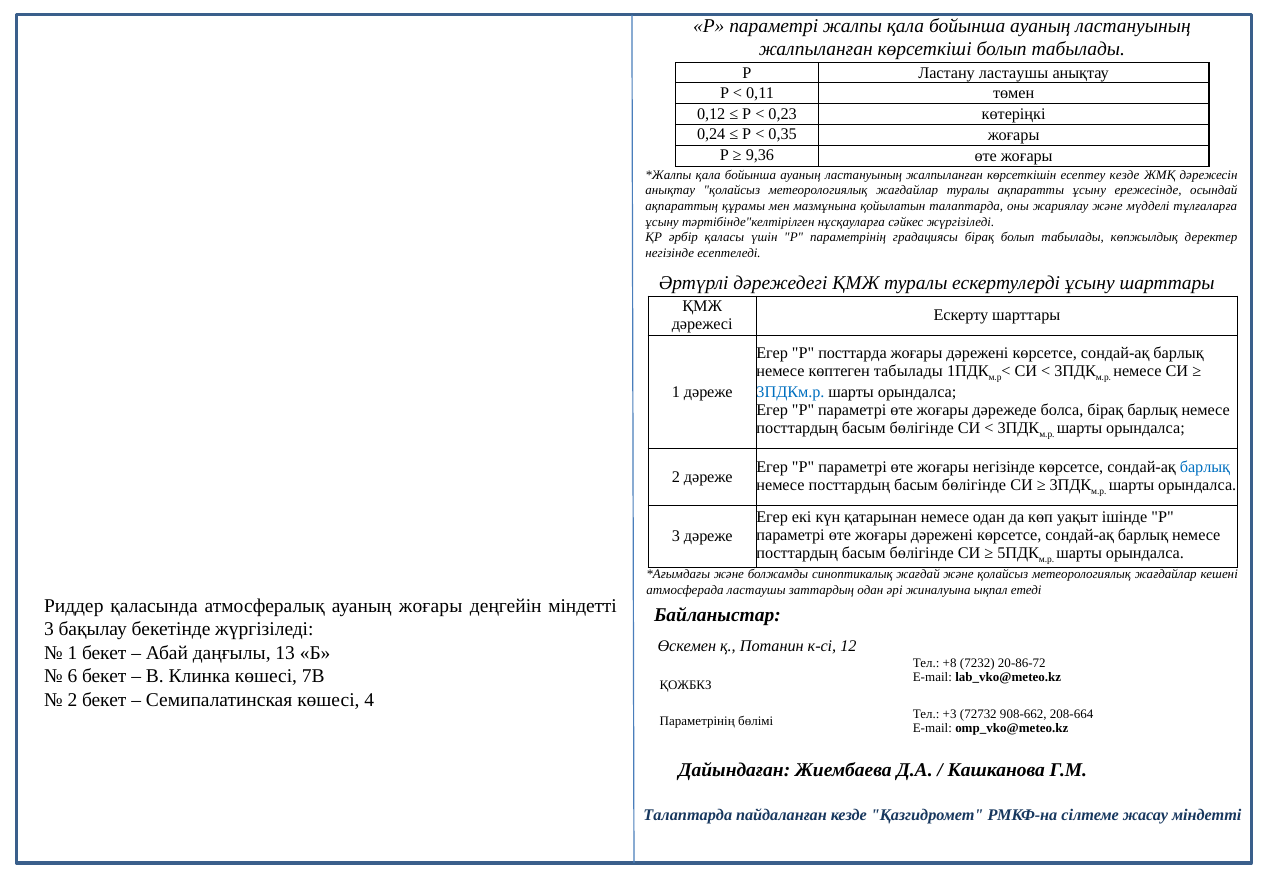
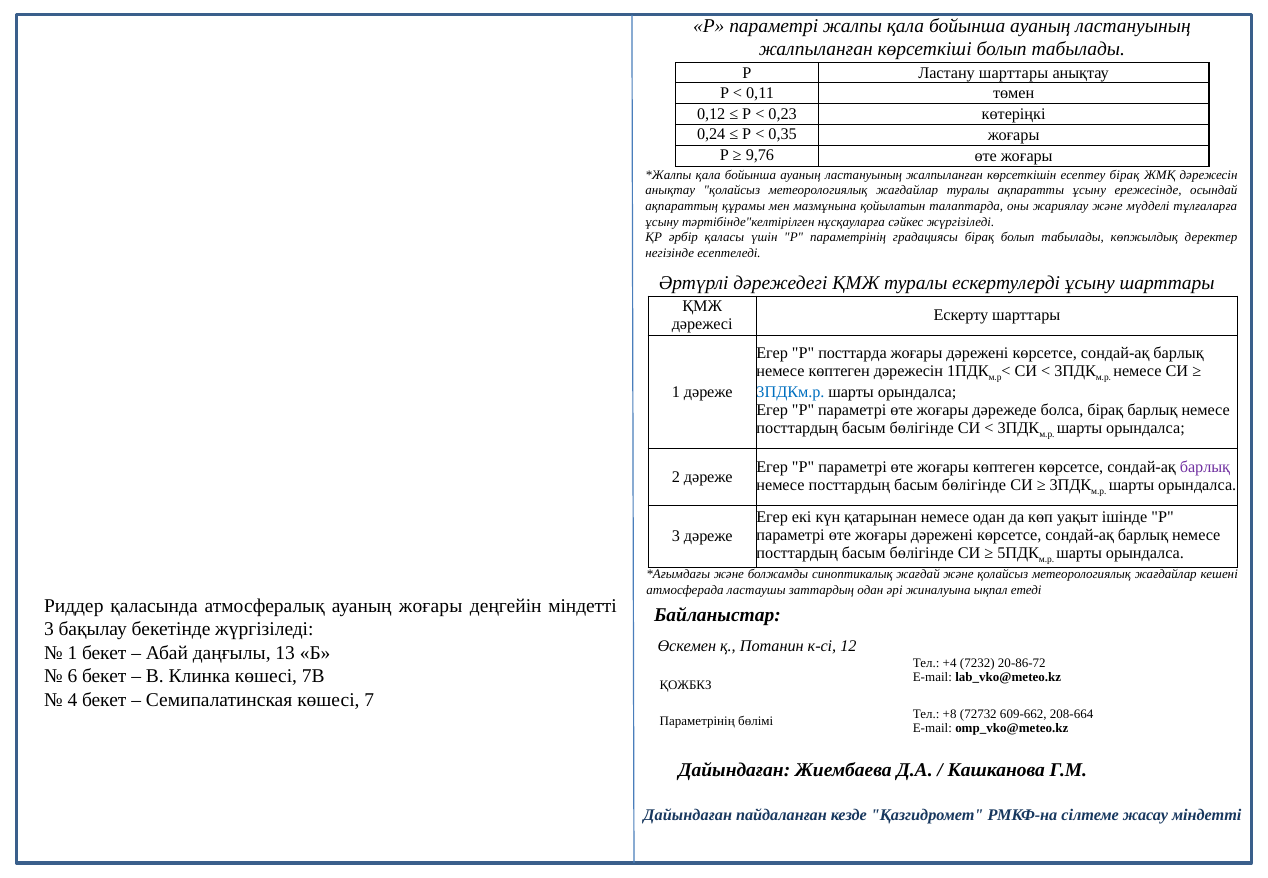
Ластану ластаушы: ластаушы -> шарттары
9,36: 9,36 -> 9,76
есептеу кезде: кезде -> бірақ
көптеген табылады: табылады -> дәрежесін
жоғары негізінде: негізінде -> көптеген
барлық at (1205, 467) colour: blue -> purple
+8: +8 -> +4
2 at (72, 700): 2 -> 4
4: 4 -> 7
+3: +3 -> +8
908-662: 908-662 -> 609-662
Талаптарда at (688, 815): Талаптарда -> Дайындаған
